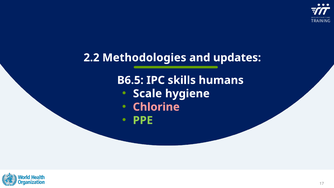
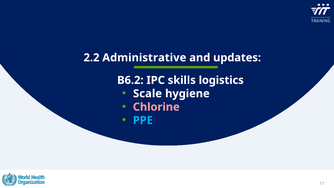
Methodologies: Methodologies -> Administrative
B6.5: B6.5 -> B6.2
humans: humans -> logistics
PPE colour: light green -> light blue
